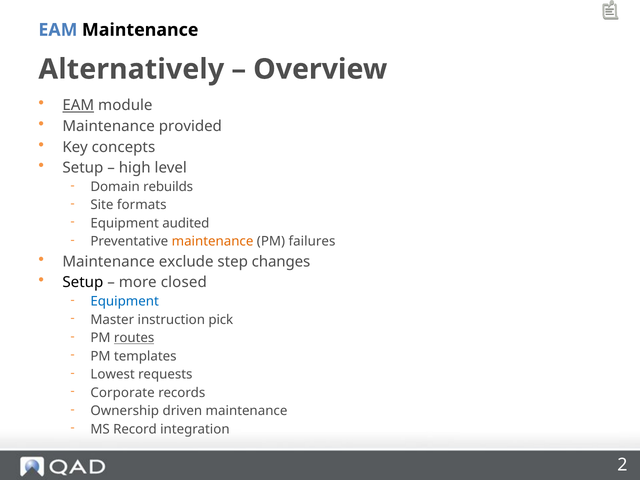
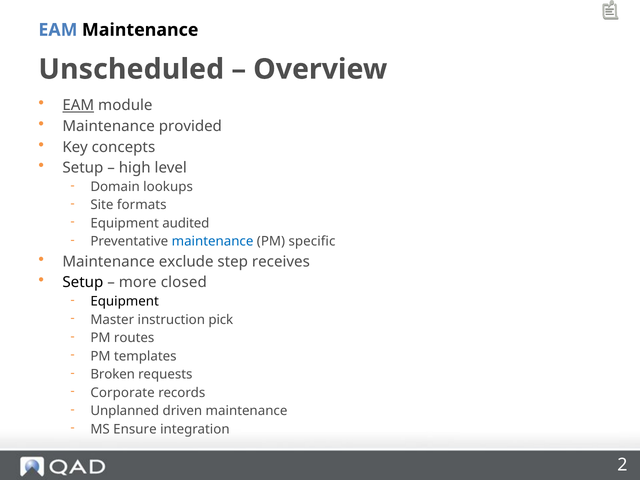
Alternatively: Alternatively -> Unscheduled
rebuilds: rebuilds -> lookups
maintenance at (213, 242) colour: orange -> blue
failures: failures -> specific
changes: changes -> receives
Equipment at (125, 301) colour: blue -> black
routes underline: present -> none
Lowest: Lowest -> Broken
Ownership: Ownership -> Unplanned
Record: Record -> Ensure
